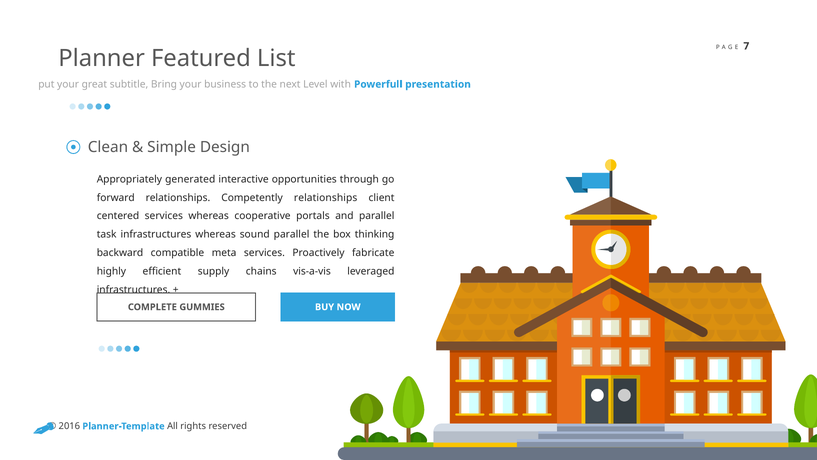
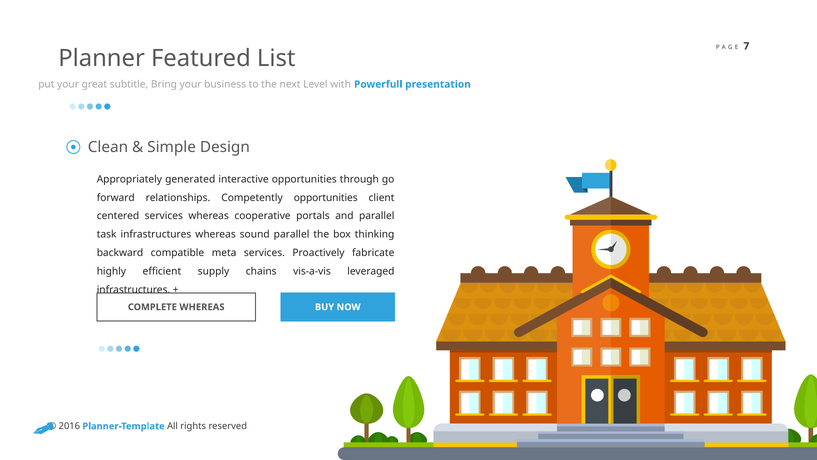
Competently relationships: relationships -> opportunities
COMPLETE GUMMIES: GUMMIES -> WHEREAS
